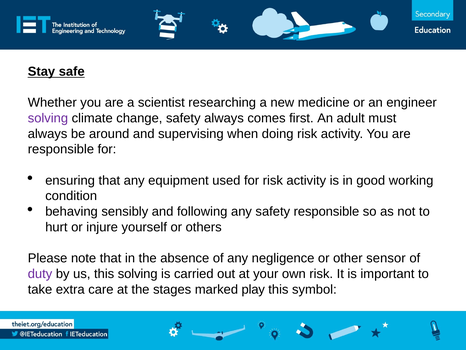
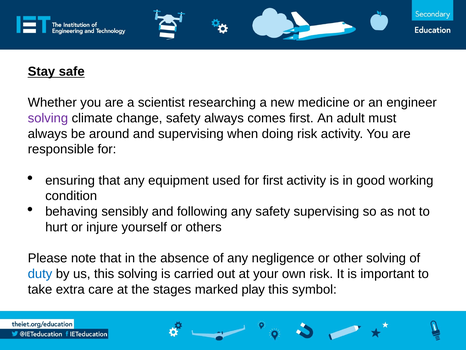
for risk: risk -> first
safety responsible: responsible -> supervising
other sensor: sensor -> solving
duty colour: purple -> blue
